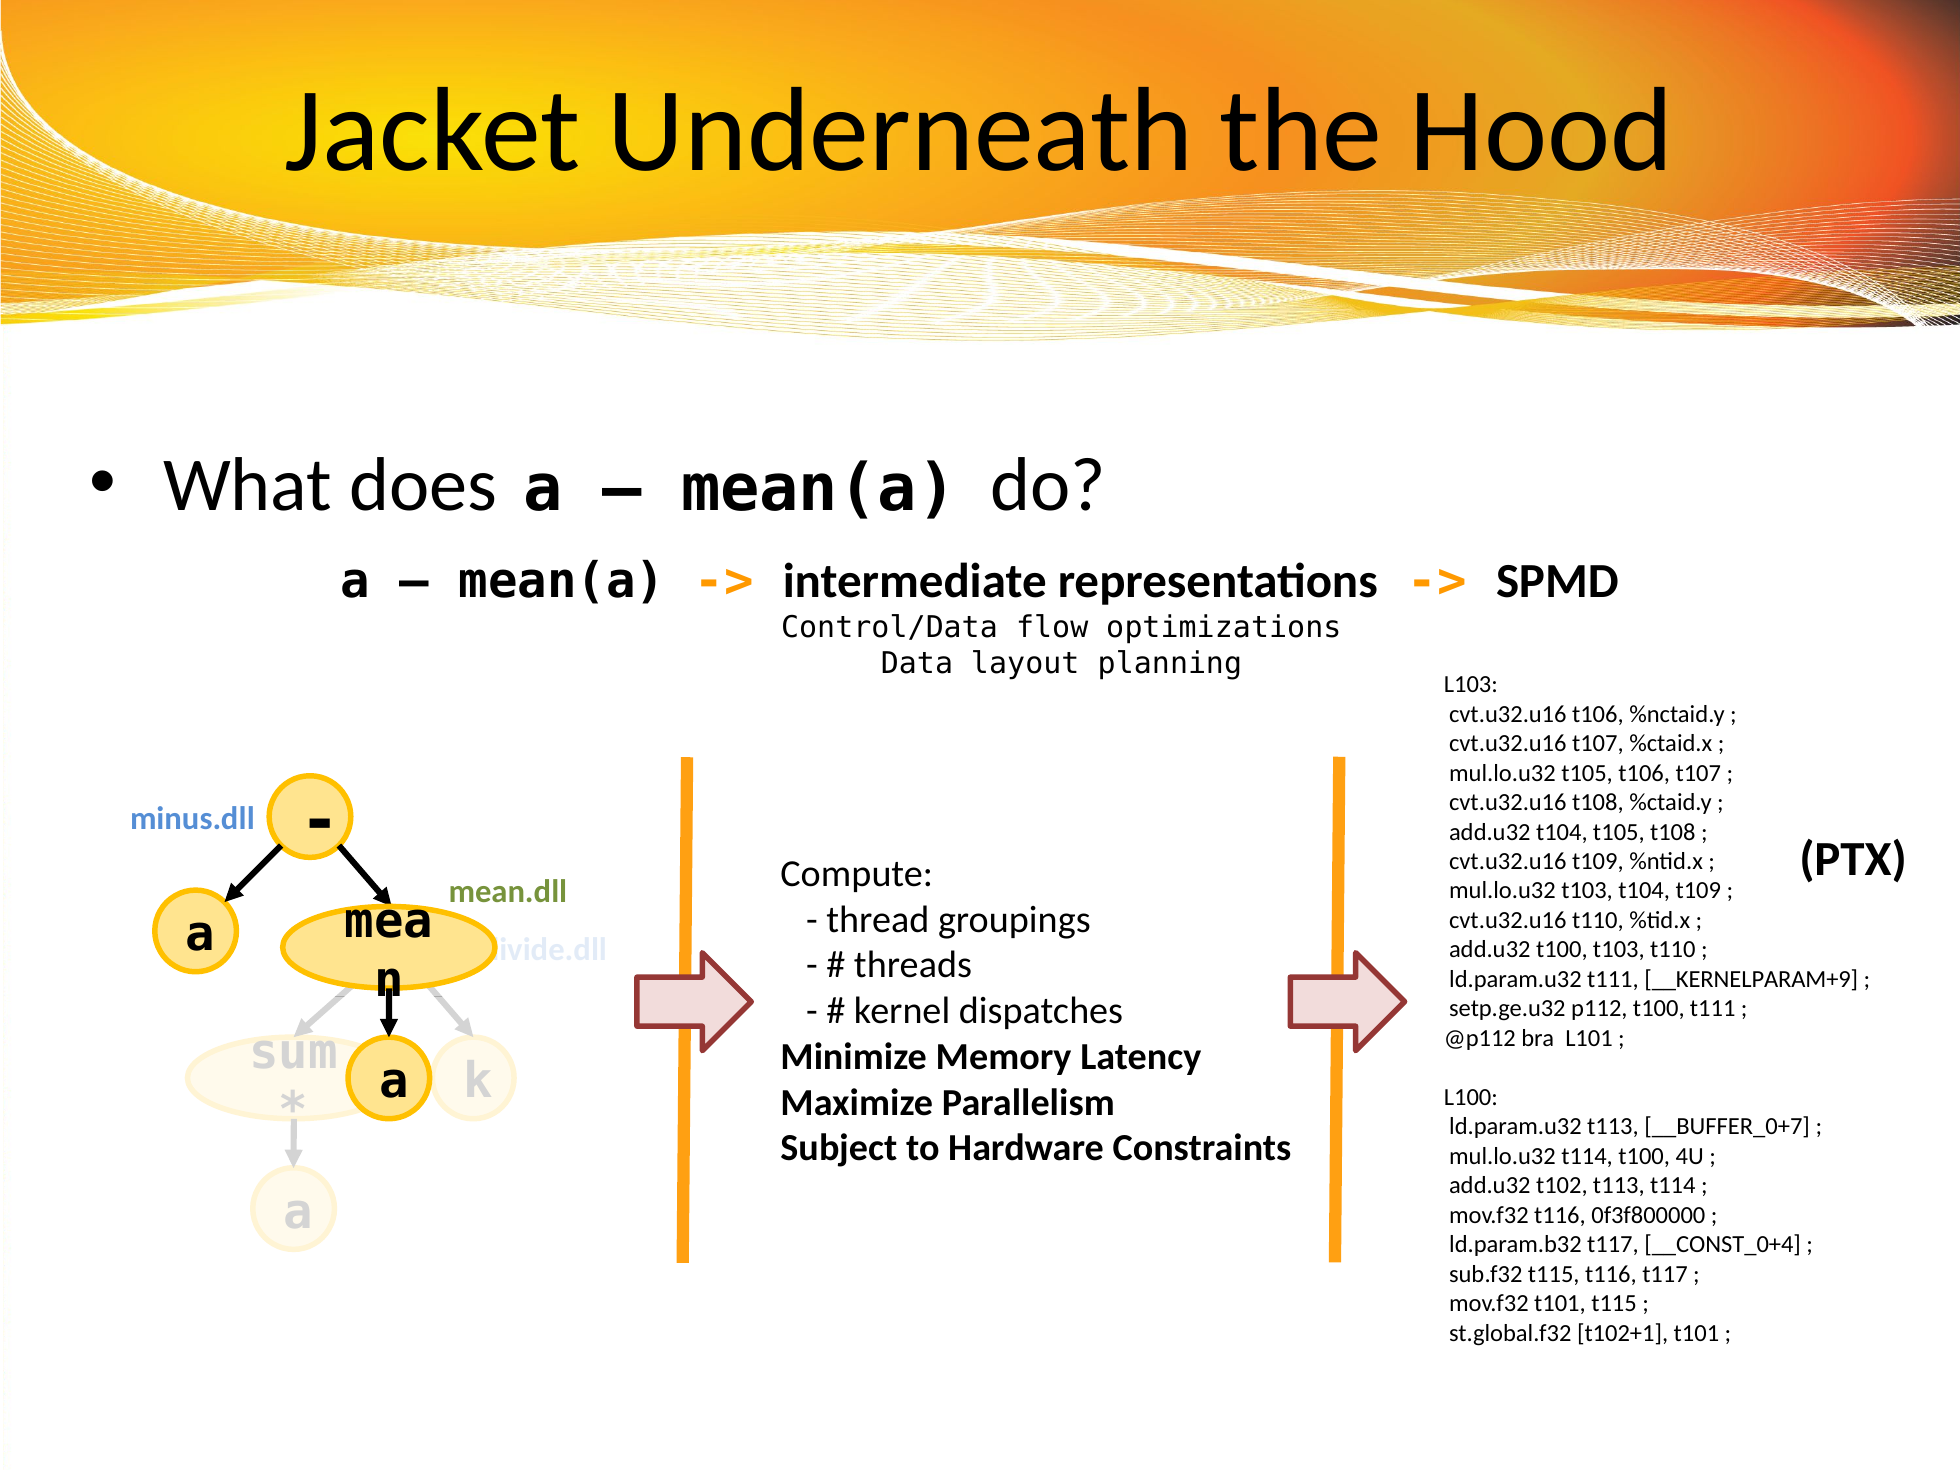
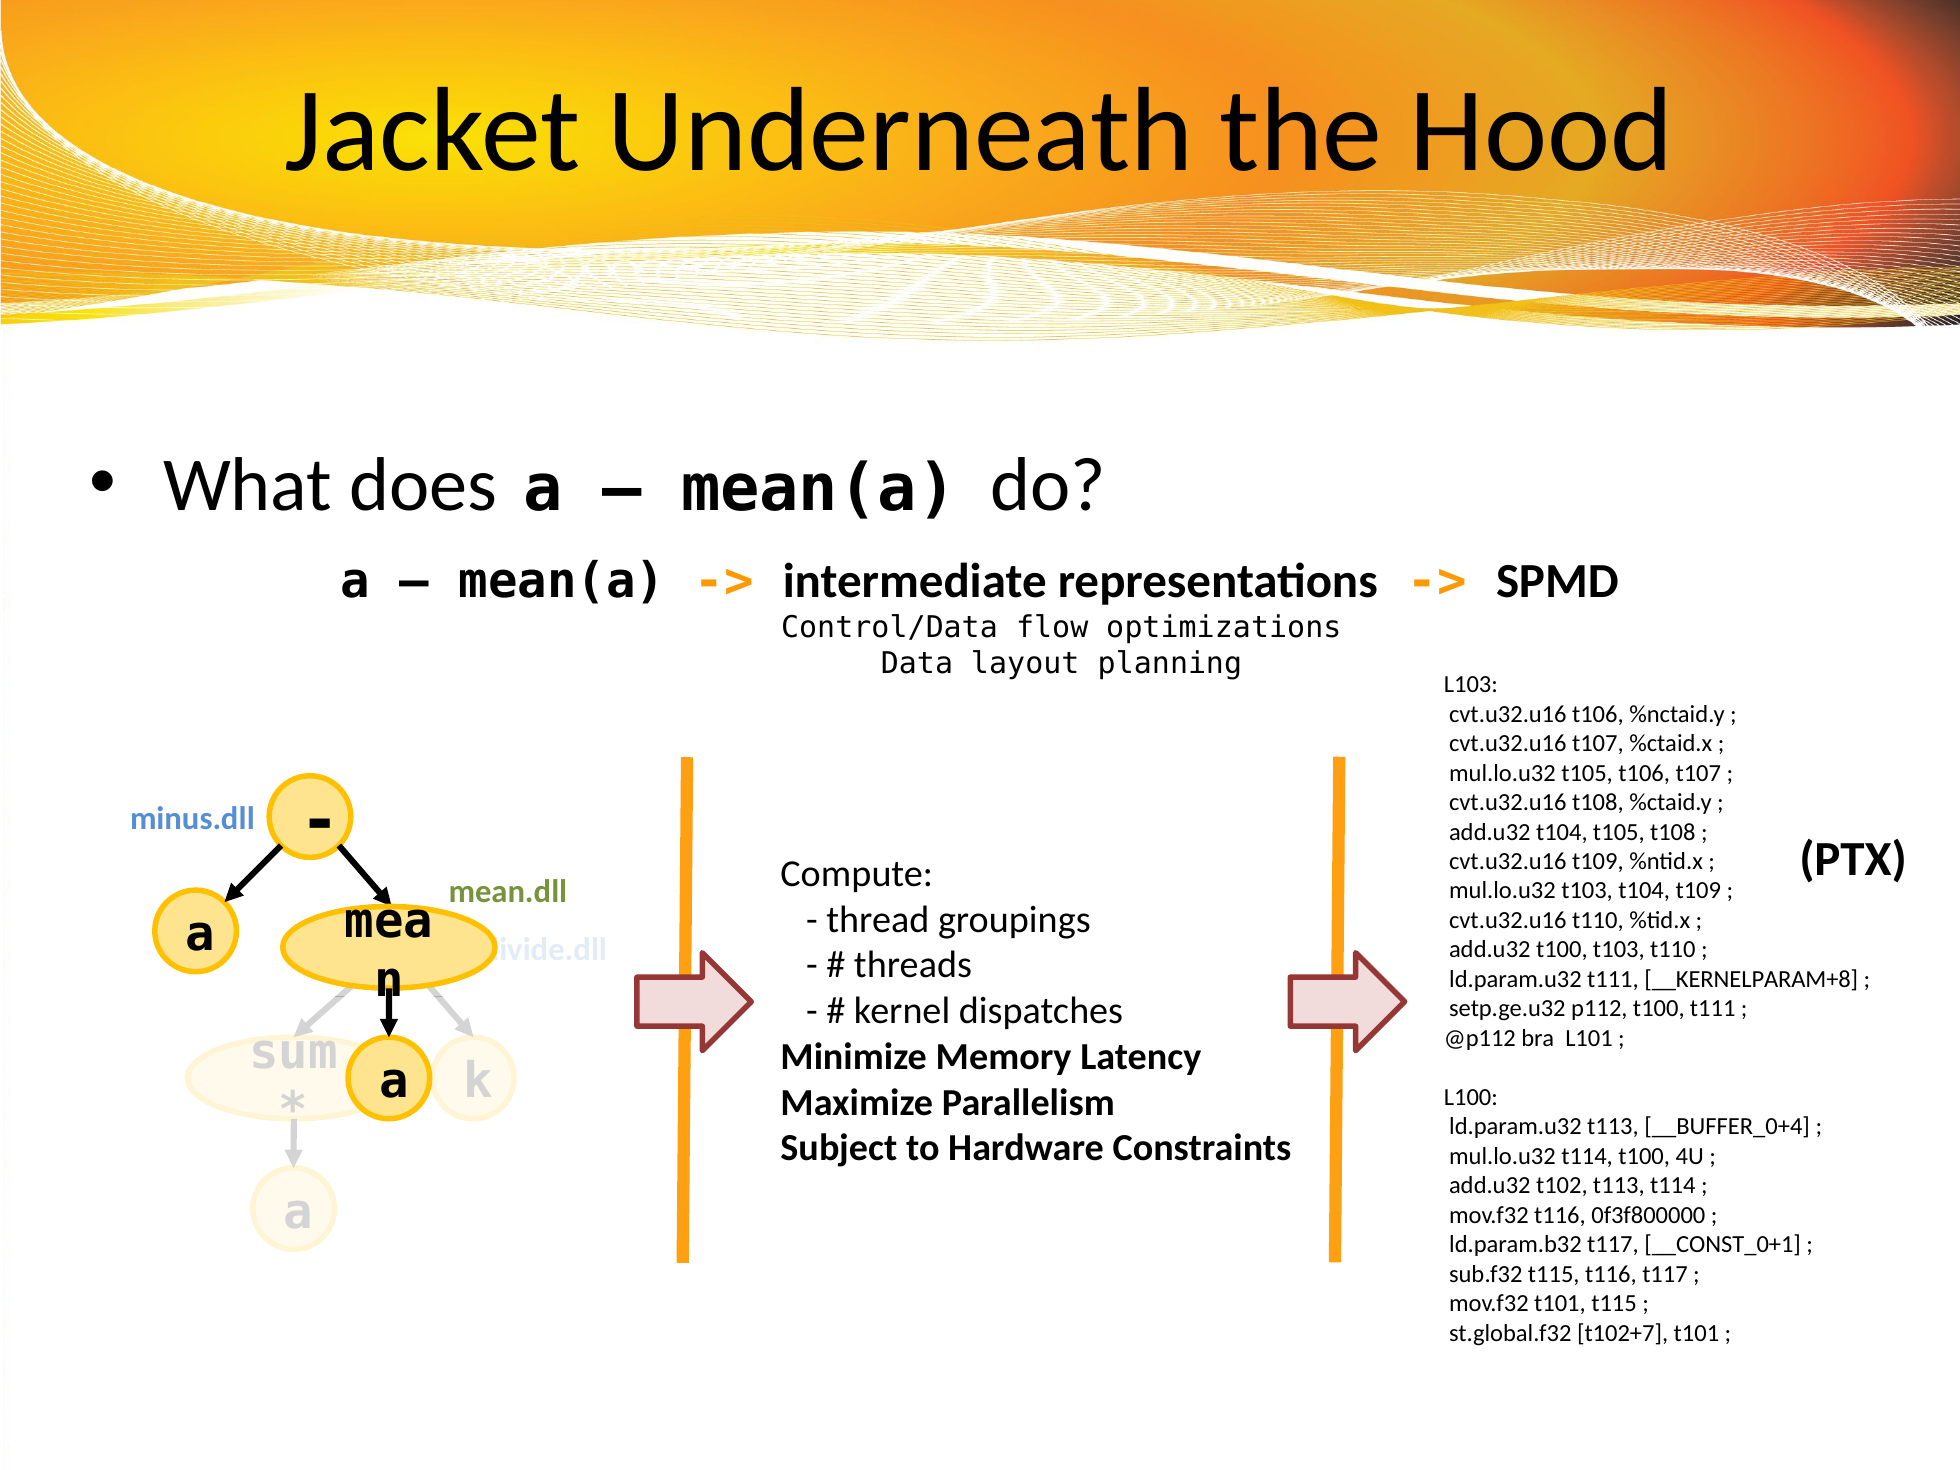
__KERNELPARAM+9: __KERNELPARAM+9 -> __KERNELPARAM+8
__BUFFER_0+7: __BUFFER_0+7 -> __BUFFER_0+4
__CONST_0+4: __CONST_0+4 -> __CONST_0+1
t102+1: t102+1 -> t102+7
